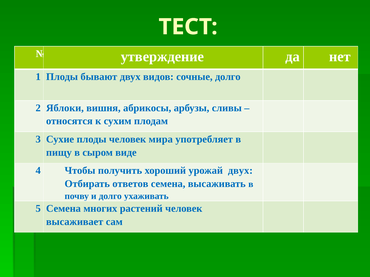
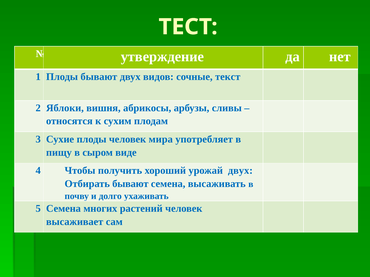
сочные долго: долго -> текст
Отбирать ответов: ответов -> бывают
